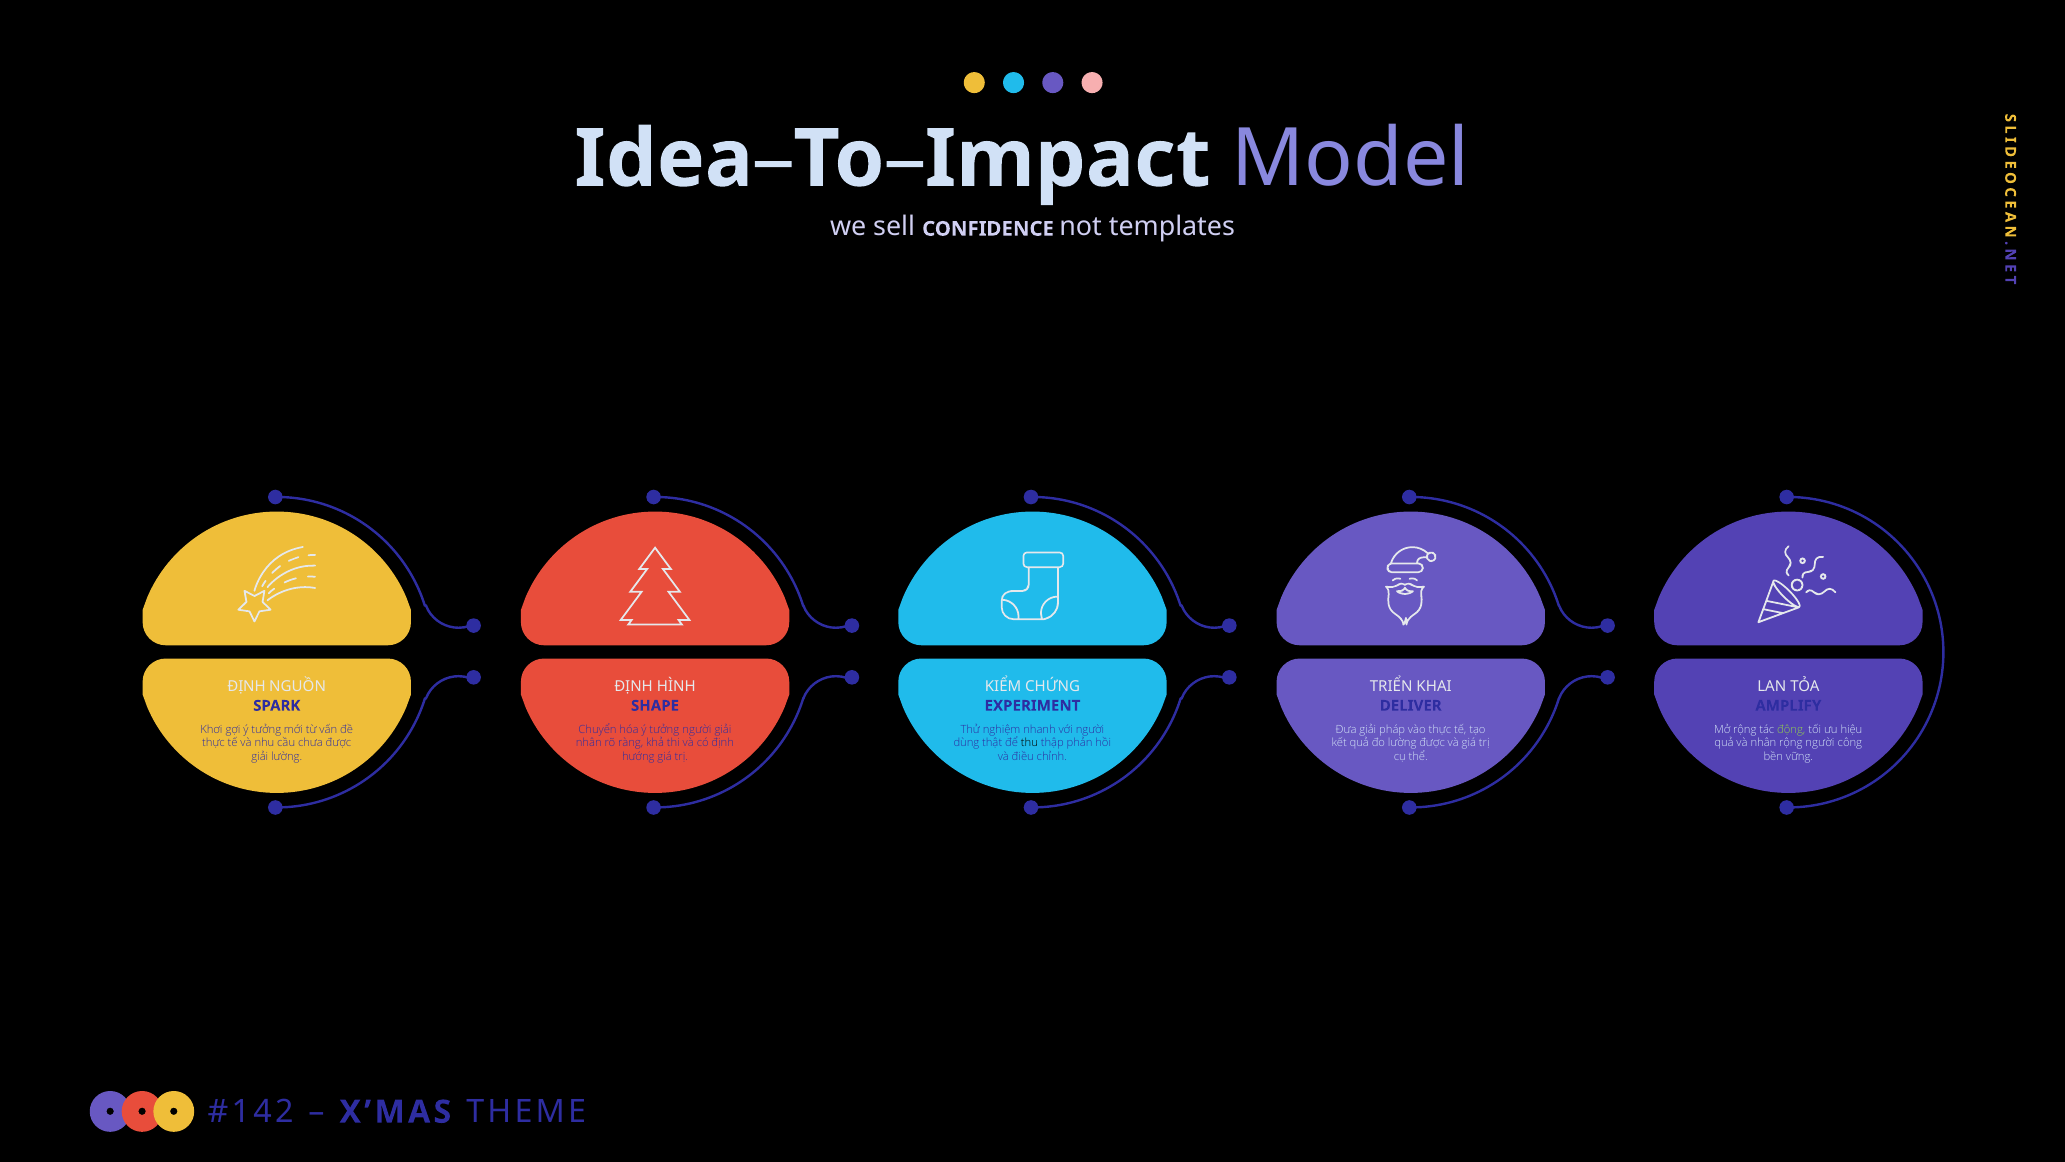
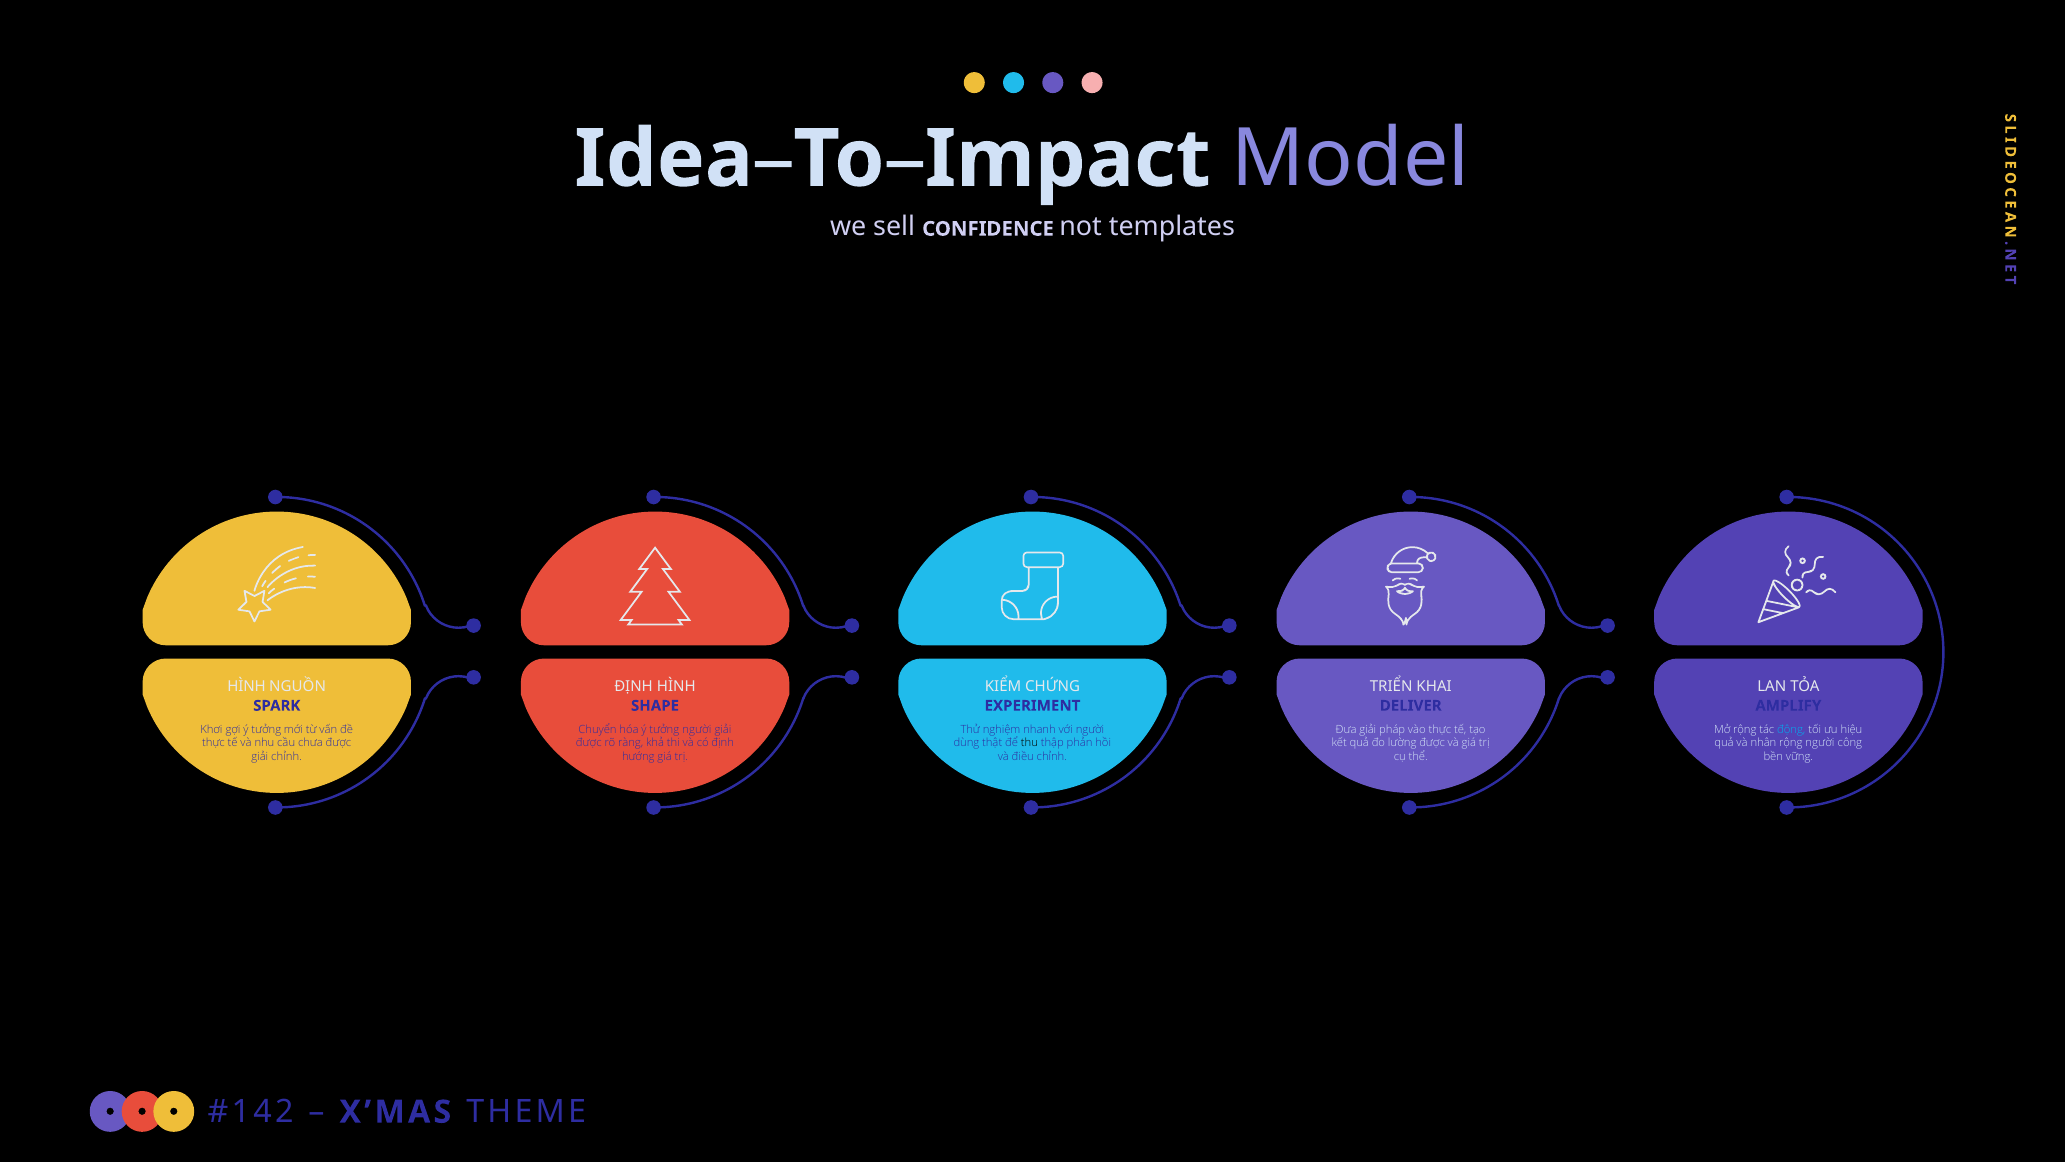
ĐỊNH at (247, 686): ĐỊNH -> HÌNH
động colour: light green -> light blue
nhân at (589, 743): nhân -> được
giải lường: lường -> chỉnh
